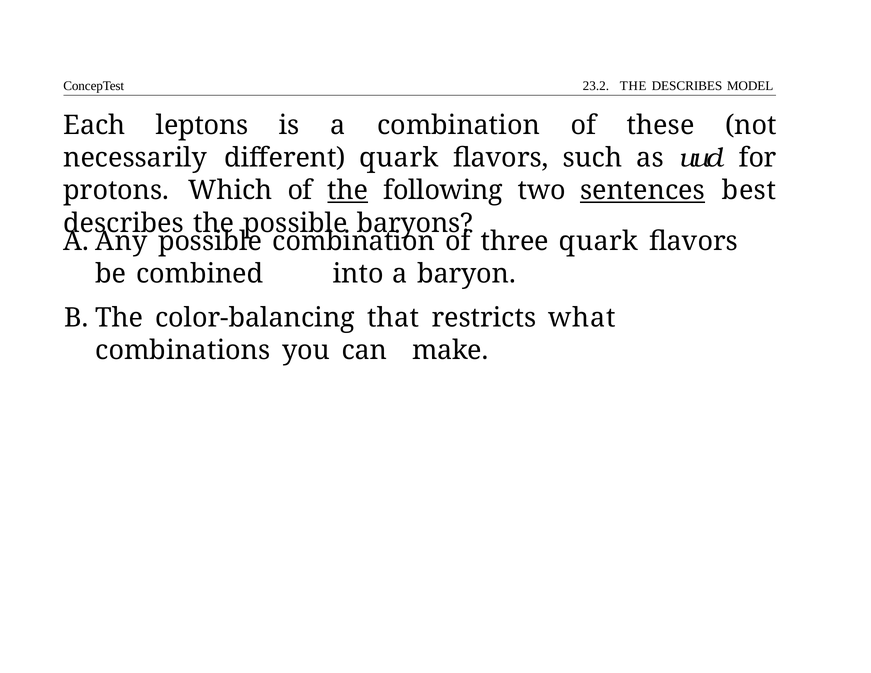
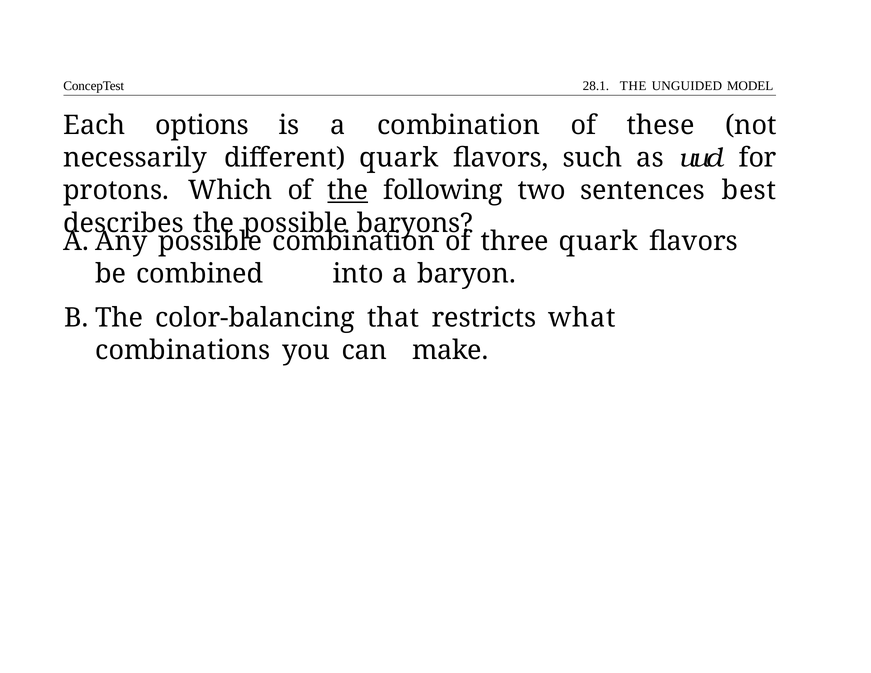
23.2: 23.2 -> 28.1
THE DESCRIBES: DESCRIBES -> UNGUIDED
leptons: leptons -> options
sentences underline: present -> none
